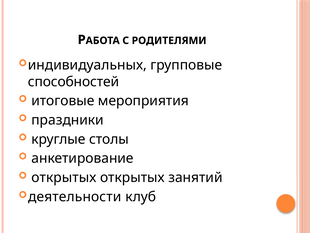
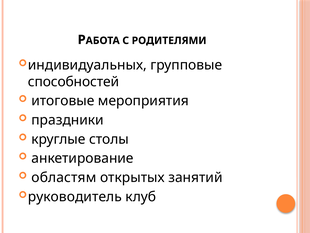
открытых at (64, 177): открытых -> областям
деятельности: деятельности -> руководитель
